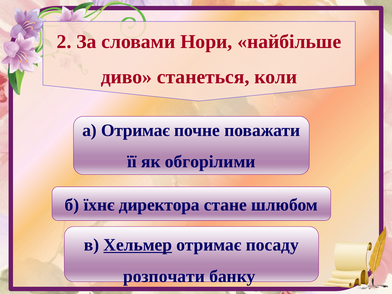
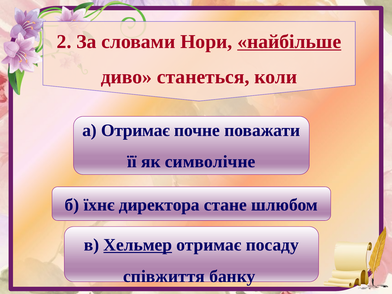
найбільше underline: none -> present
обгорілими: обгорілими -> символічне
розпочати: розпочати -> співжиття
